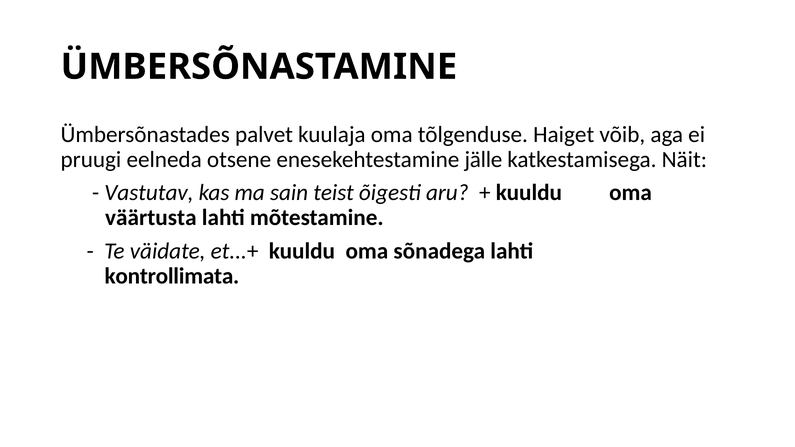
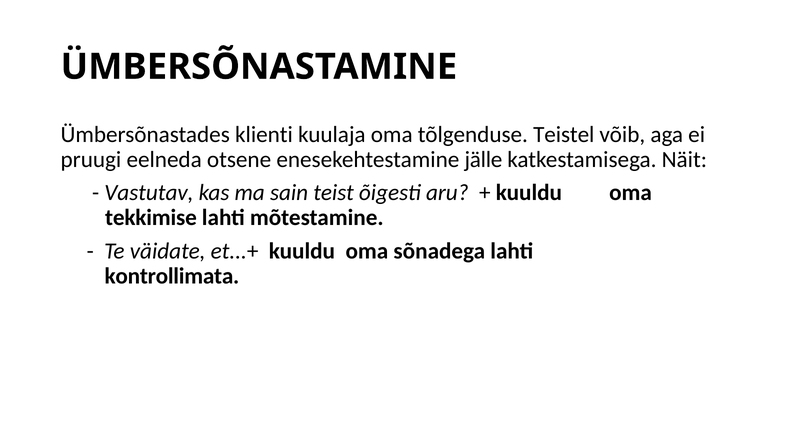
palvet: palvet -> klienti
Haiget: Haiget -> Teistel
väärtusta: väärtusta -> tekkimise
